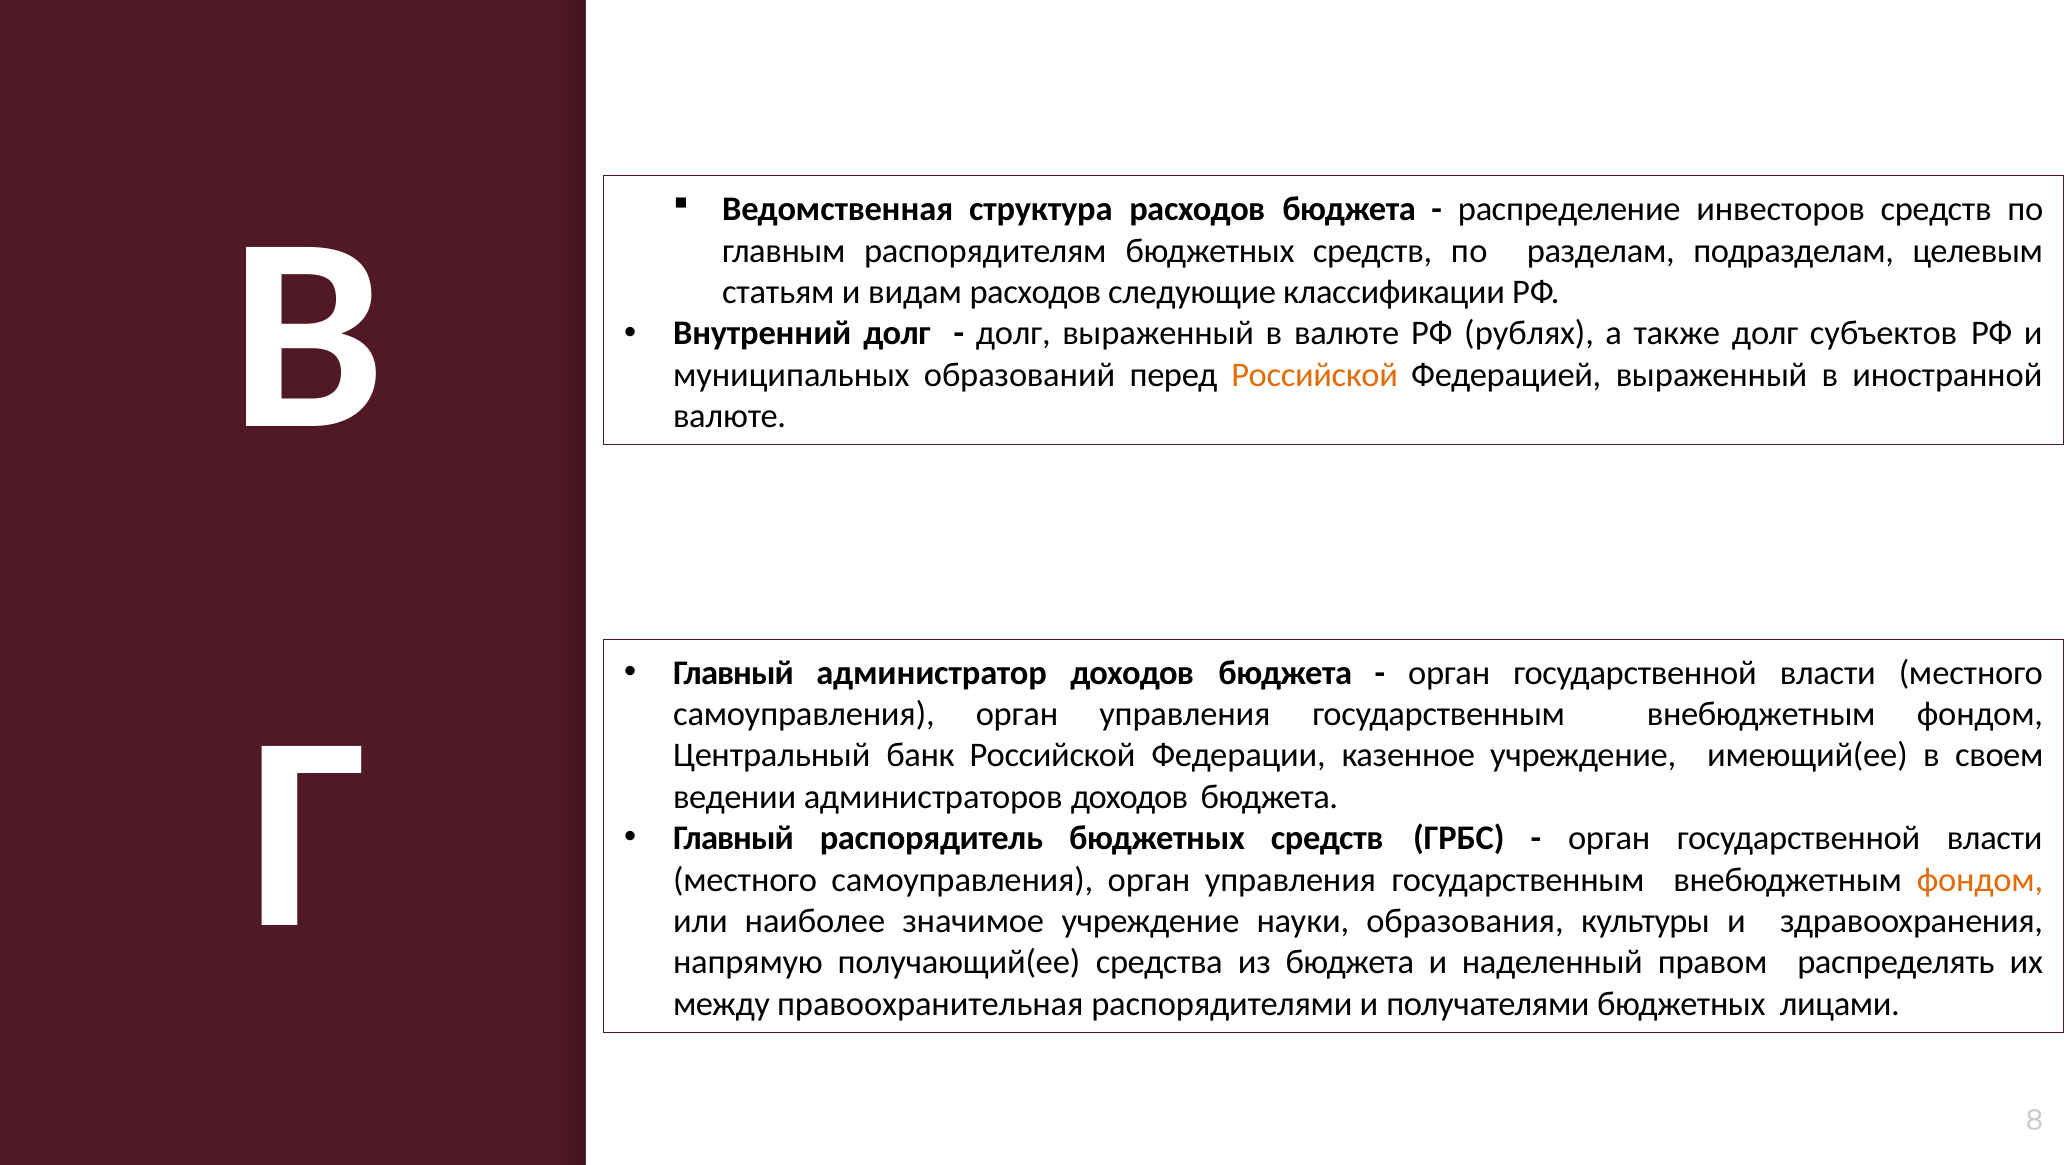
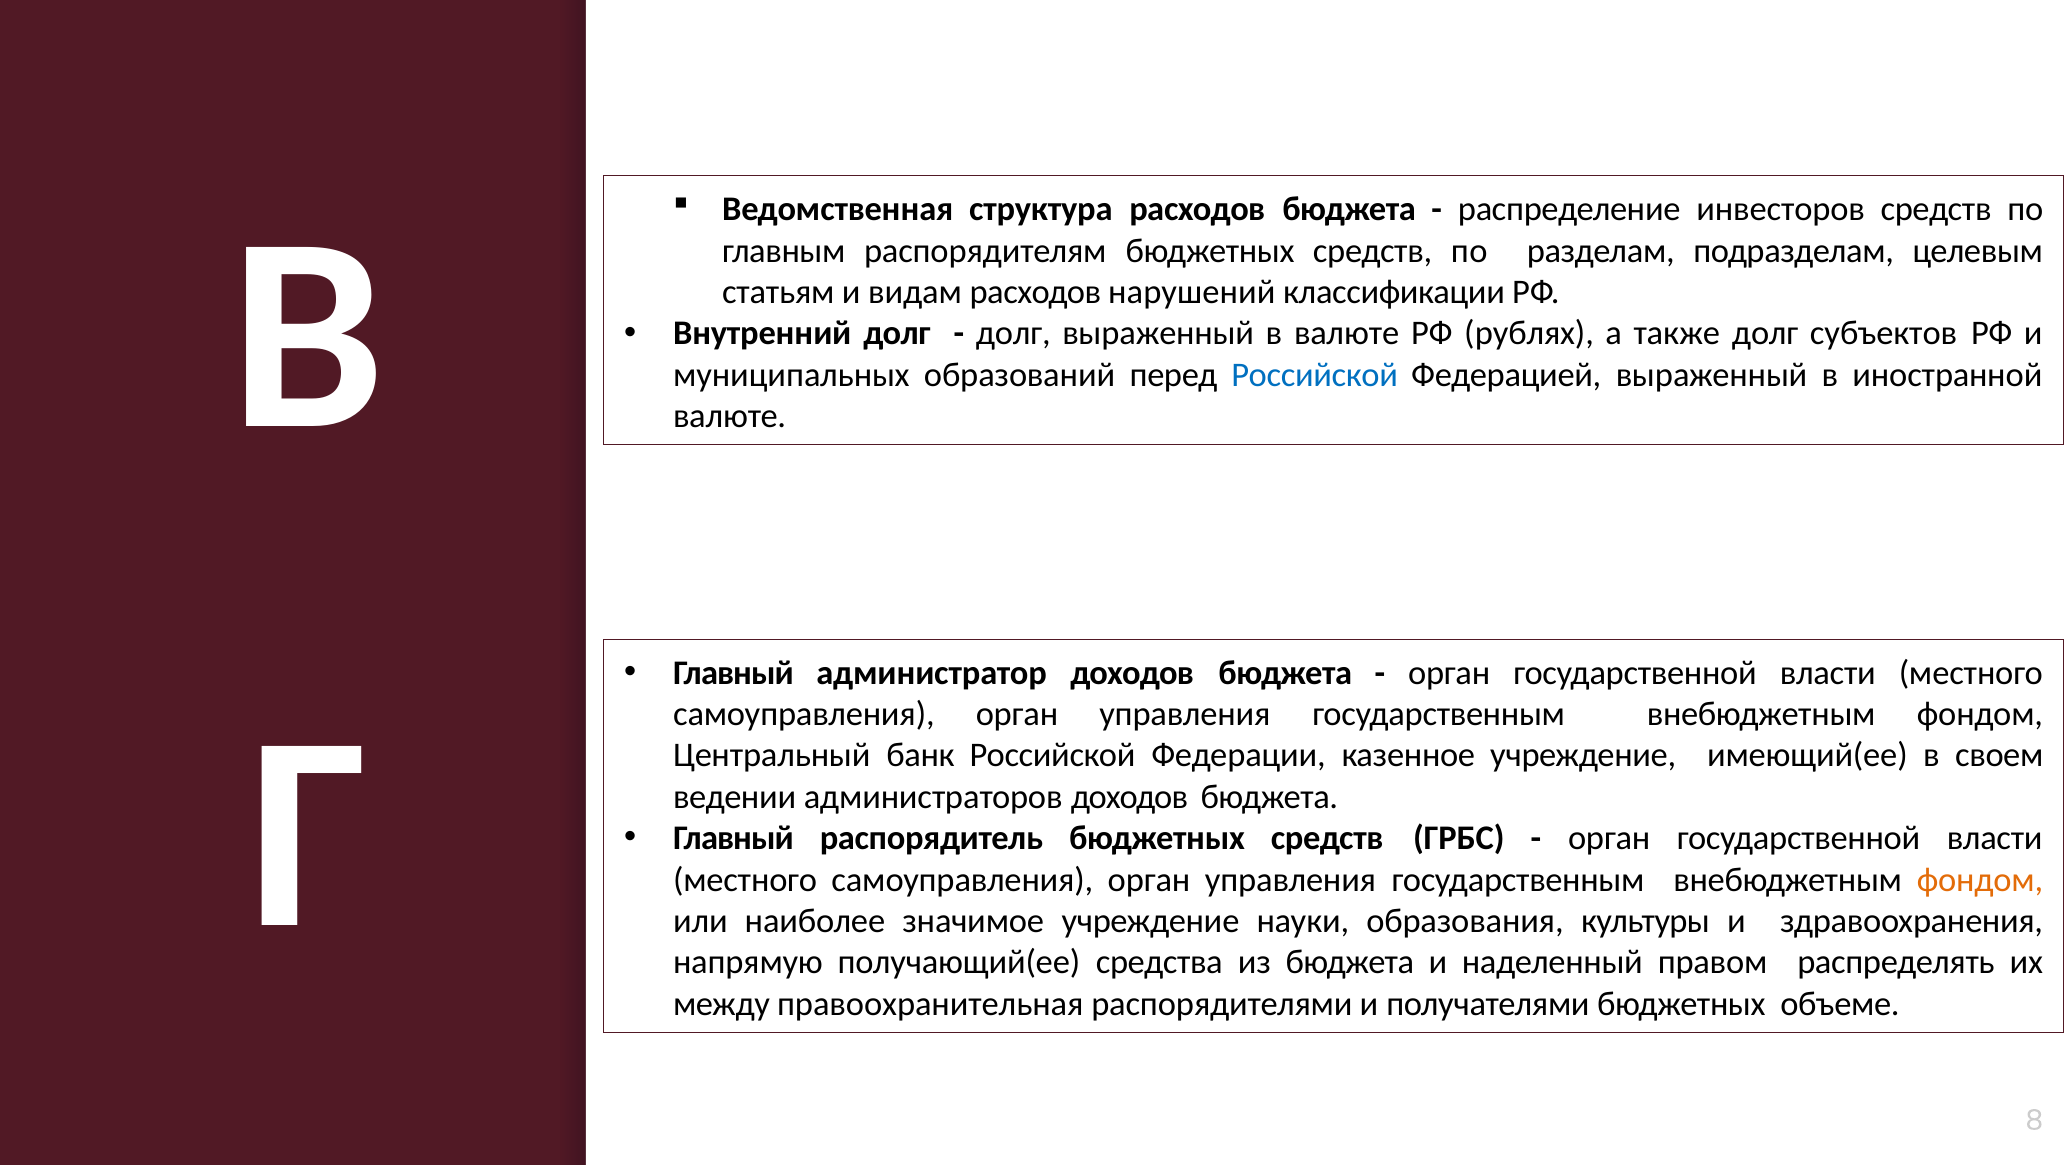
следующие: следующие -> нарушений
Российской at (1315, 375) colour: orange -> blue
лицами: лицами -> объеме
